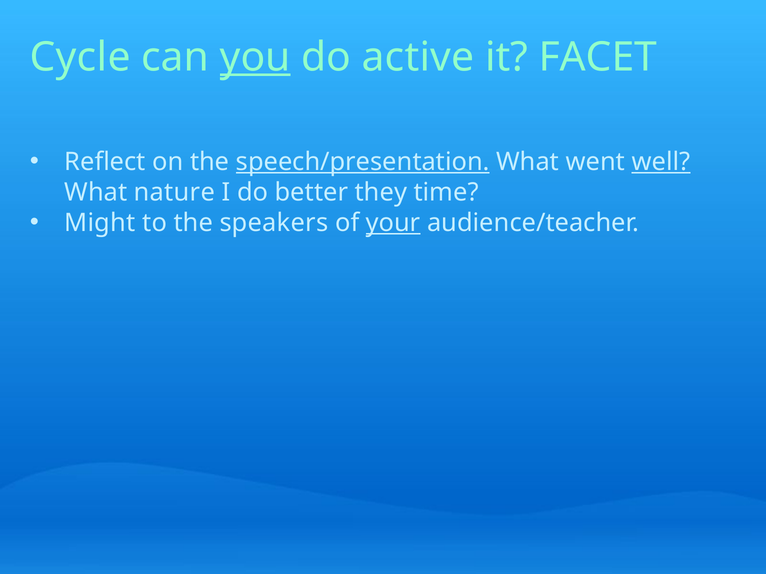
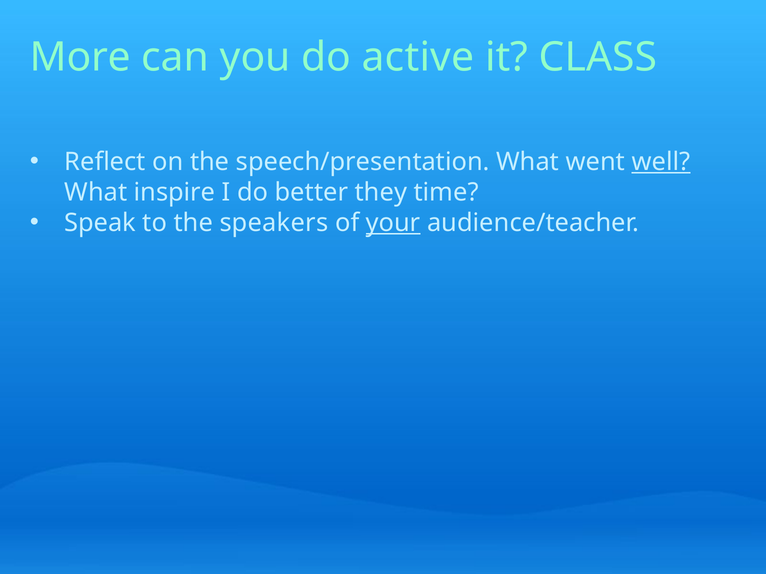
Cycle: Cycle -> More
you underline: present -> none
FACET: FACET -> CLASS
speech/presentation underline: present -> none
nature: nature -> inspire
Might: Might -> Speak
